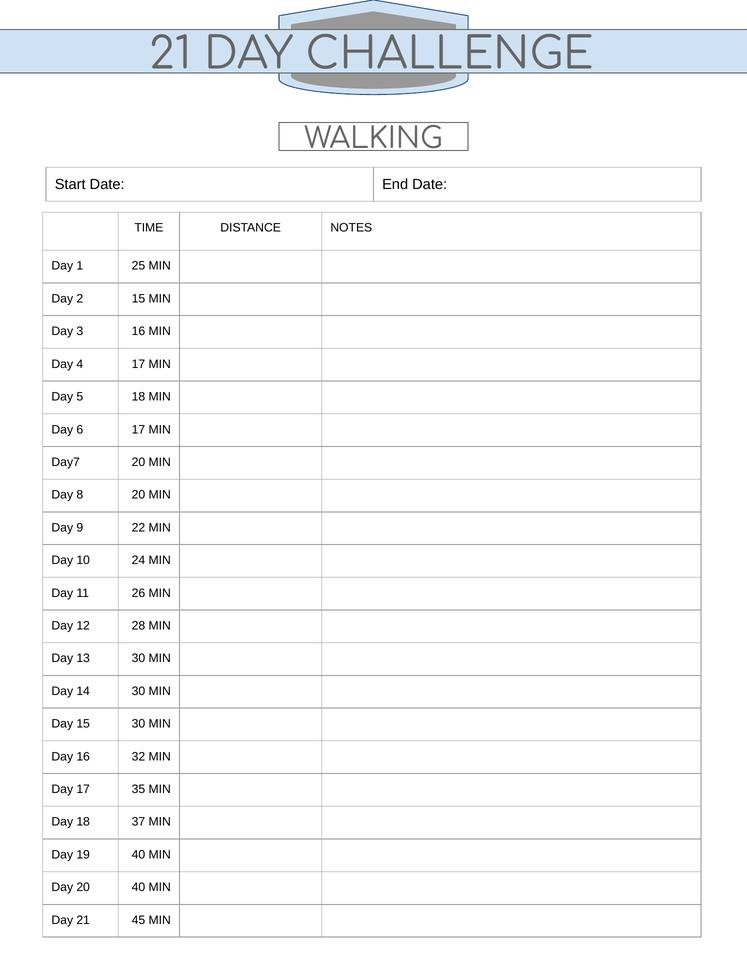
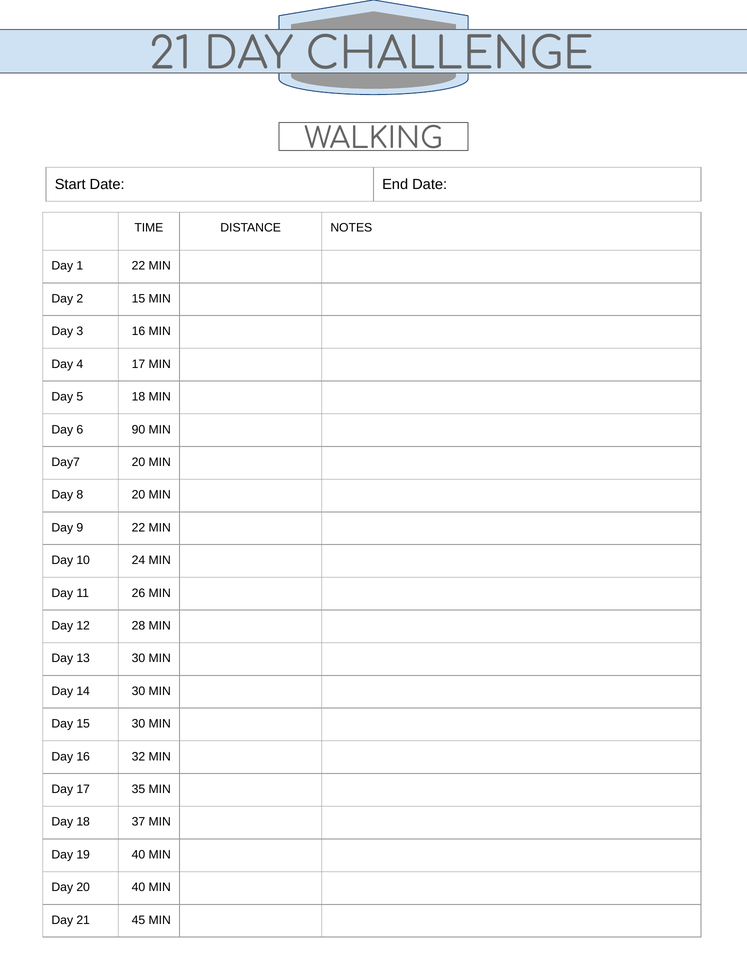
1 25: 25 -> 22
6 17: 17 -> 90
